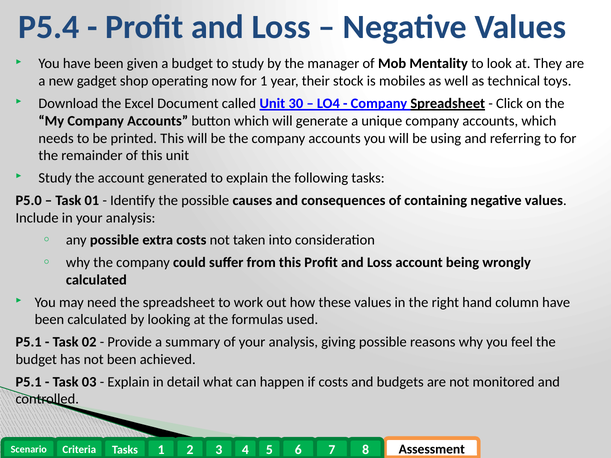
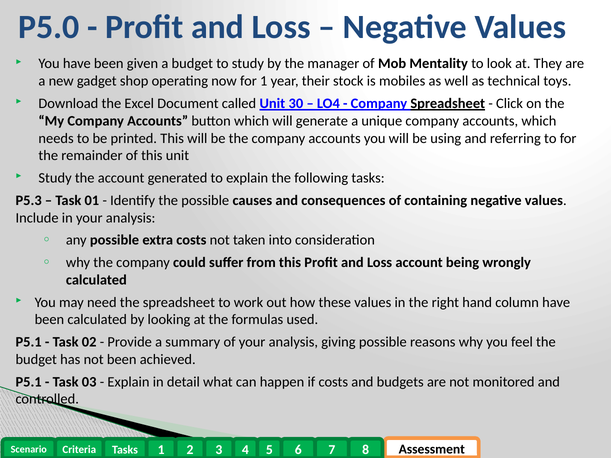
P5.4: P5.4 -> P5.0
P5.0: P5.0 -> P5.3
